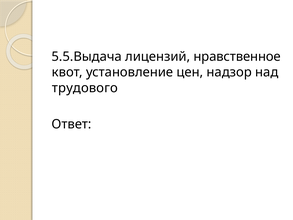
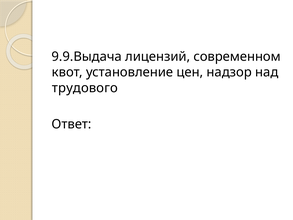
5.5.Выдача: 5.5.Выдача -> 9.9.Выдача
нравственное: нравственное -> современном
